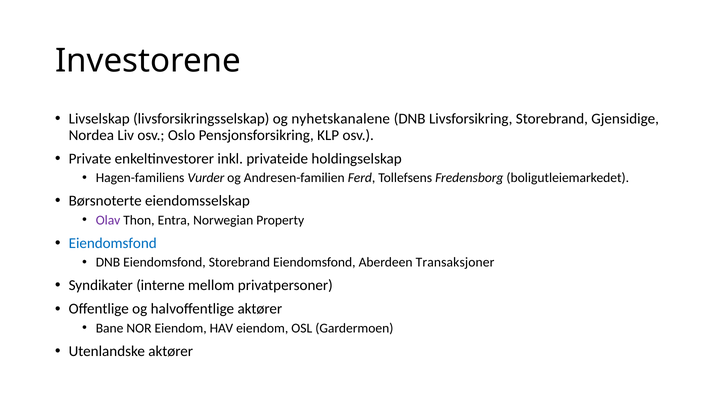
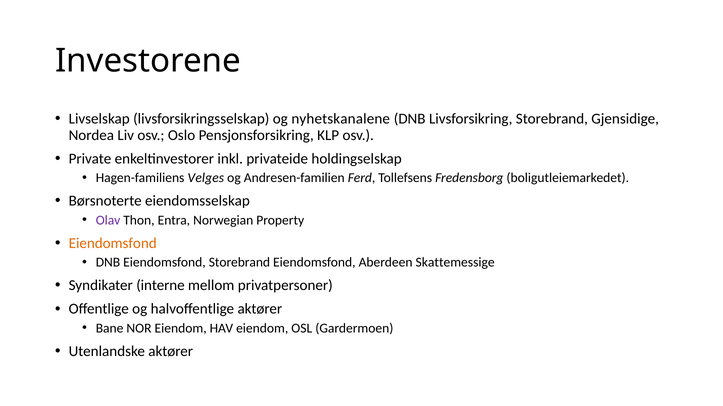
Vurder: Vurder -> Velges
Eiendomsfond at (113, 243) colour: blue -> orange
Transaksjoner: Transaksjoner -> Skattemessige
